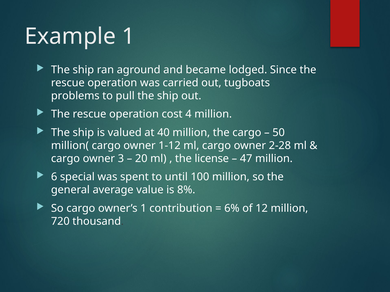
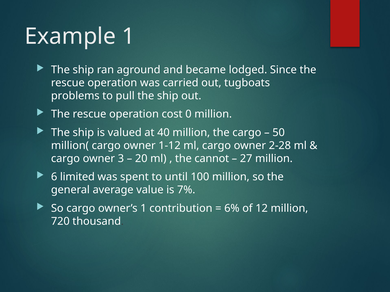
4: 4 -> 0
license: license -> cannot
47: 47 -> 27
special: special -> limited
8%: 8% -> 7%
